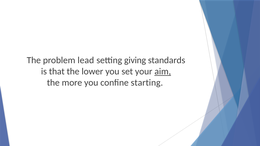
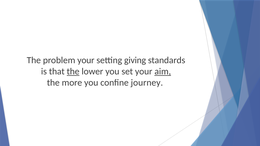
problem lead: lead -> your
the at (73, 72) underline: none -> present
starting: starting -> journey
